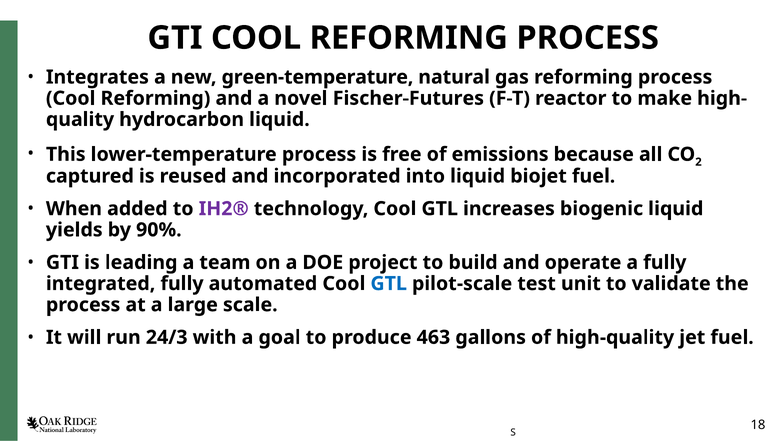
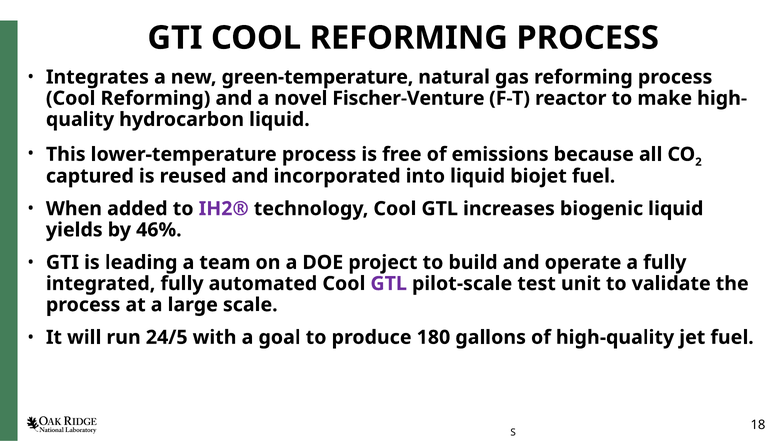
Fischer-Futures: Fischer-Futures -> Fischer-Venture
90%: 90% -> 46%
GTL at (389, 284) colour: blue -> purple
24/3: 24/3 -> 24/5
463: 463 -> 180
